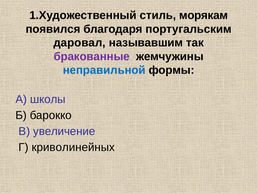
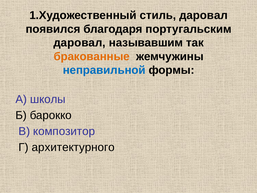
стиль морякам: морякам -> даровал
бракованные colour: purple -> orange
увеличение: увеличение -> композитор
криволинейных: криволинейных -> архитектурного
